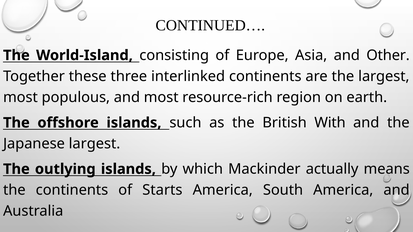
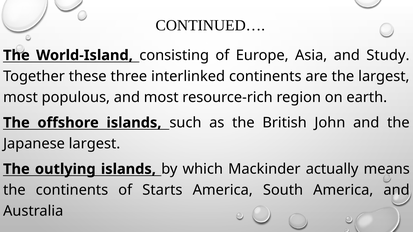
Other: Other -> Study
With: With -> John
